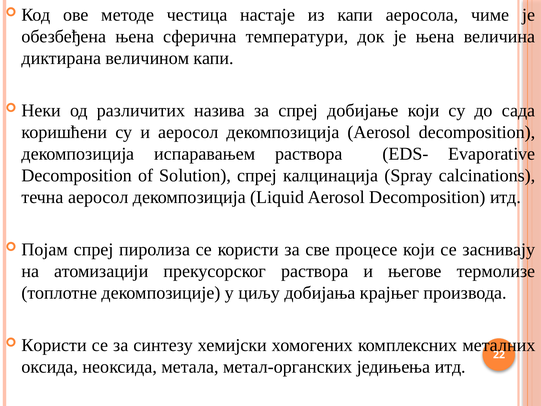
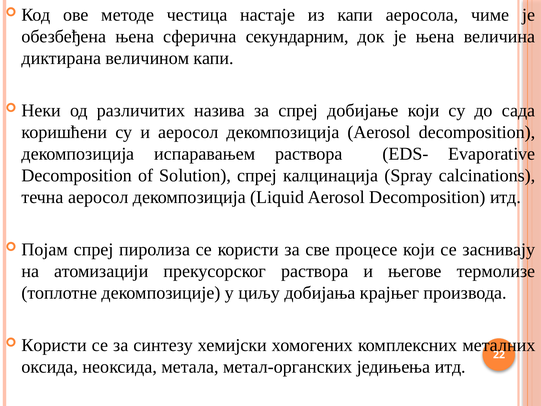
температури: температури -> секундарним
